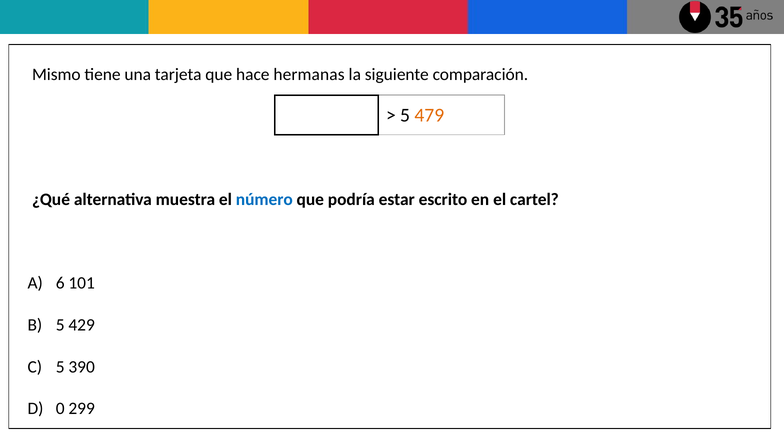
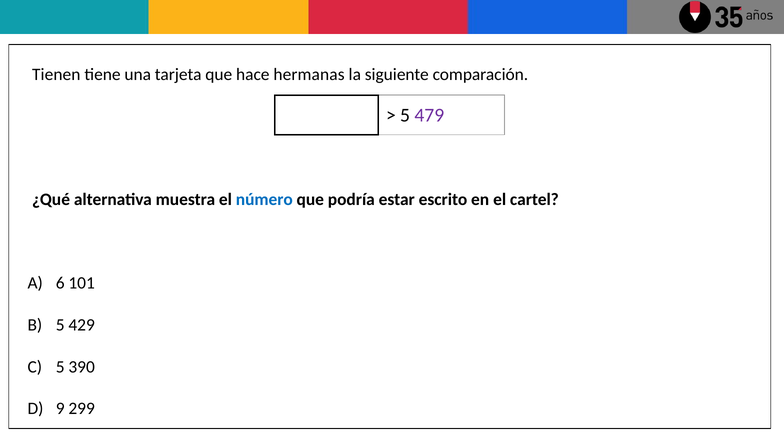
Mismo: Mismo -> Tienen
479 colour: orange -> purple
0: 0 -> 9
